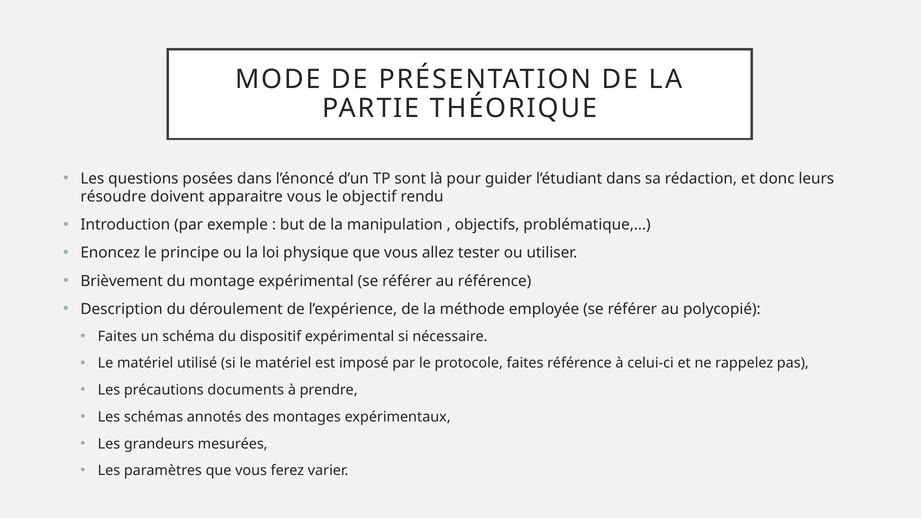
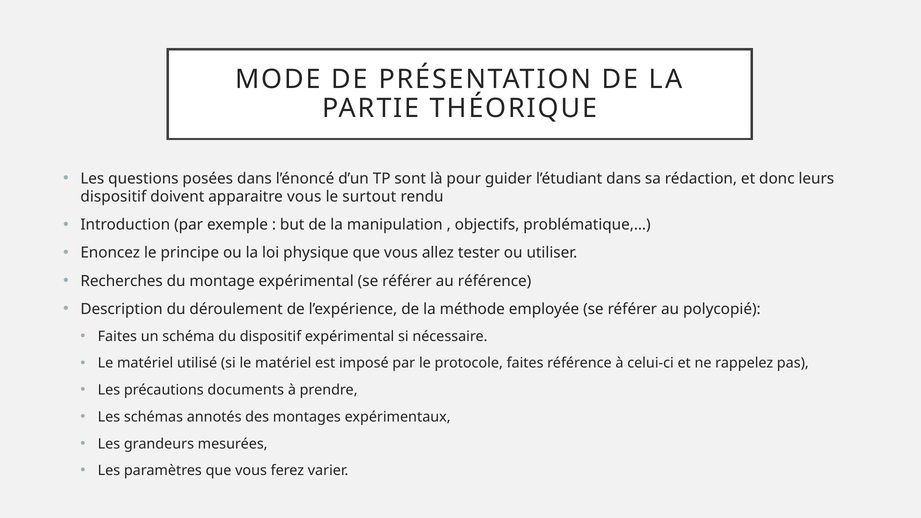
résoudre at (113, 197): résoudre -> dispositif
objectif: objectif -> surtout
Brièvement: Brièvement -> Recherches
